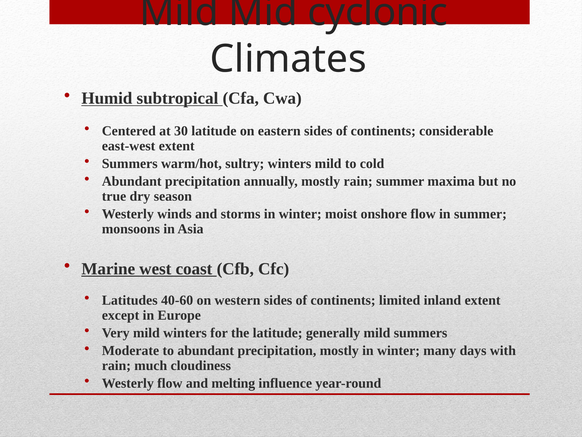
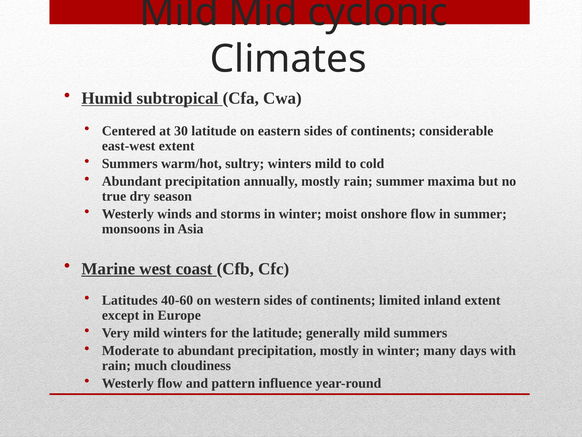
melting: melting -> pattern
